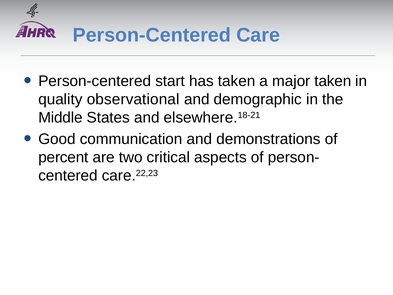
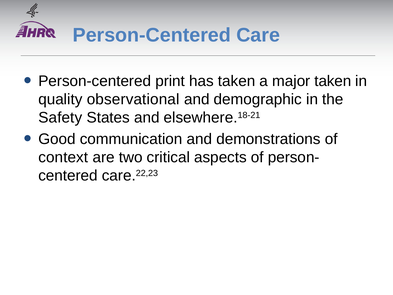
start: start -> print
Middle: Middle -> Safety
percent: percent -> context
